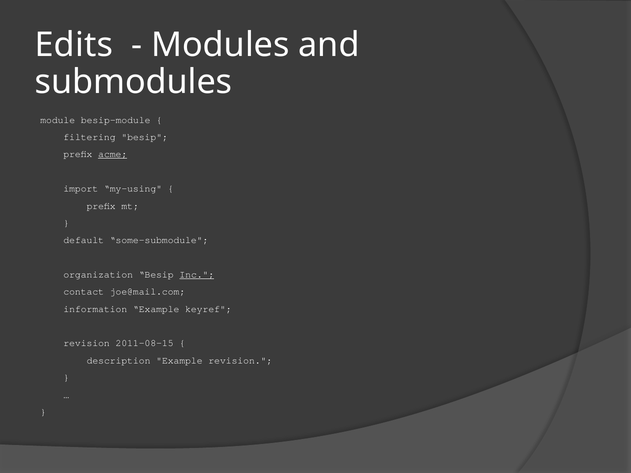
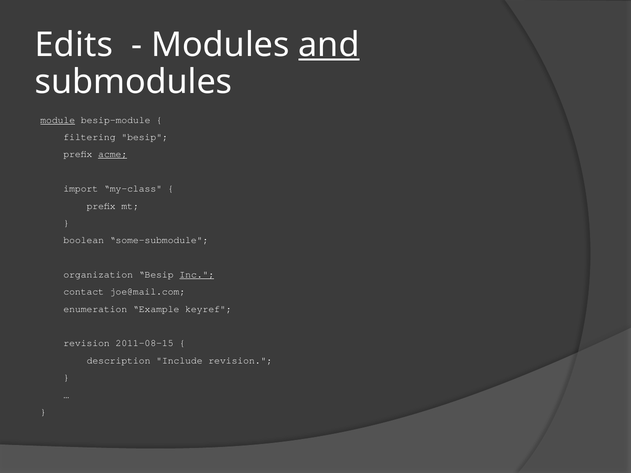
and underline: none -> present
module underline: none -> present
my-using: my-using -> my-class
default: default -> boolean
information: information -> enumeration
description Example: Example -> Include
